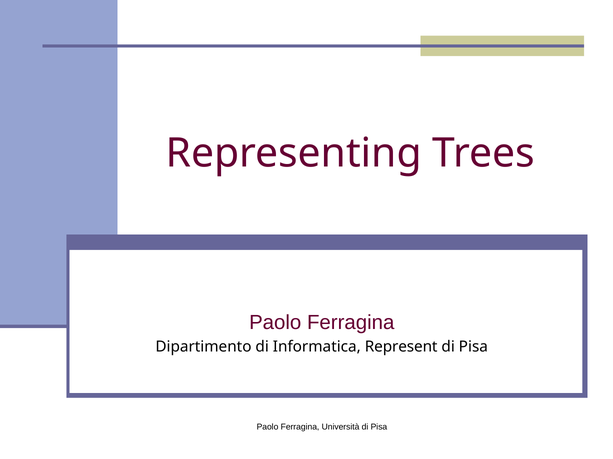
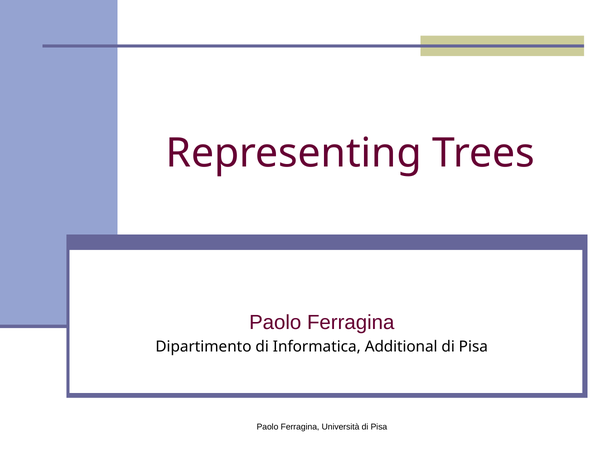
Represent: Represent -> Additional
